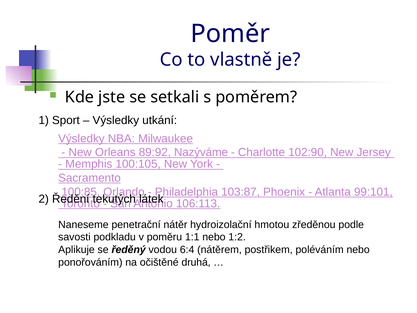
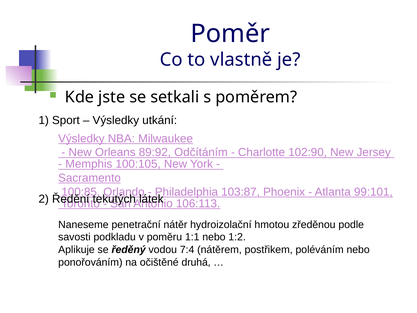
Nazýváme: Nazýváme -> Odčítáním
6:4: 6:4 -> 7:4
